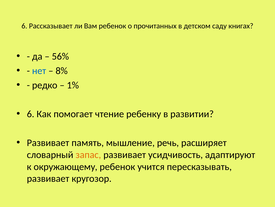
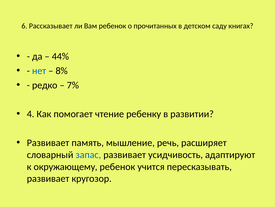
56%: 56% -> 44%
1%: 1% -> 7%
6 at (31, 114): 6 -> 4
запас colour: orange -> blue
